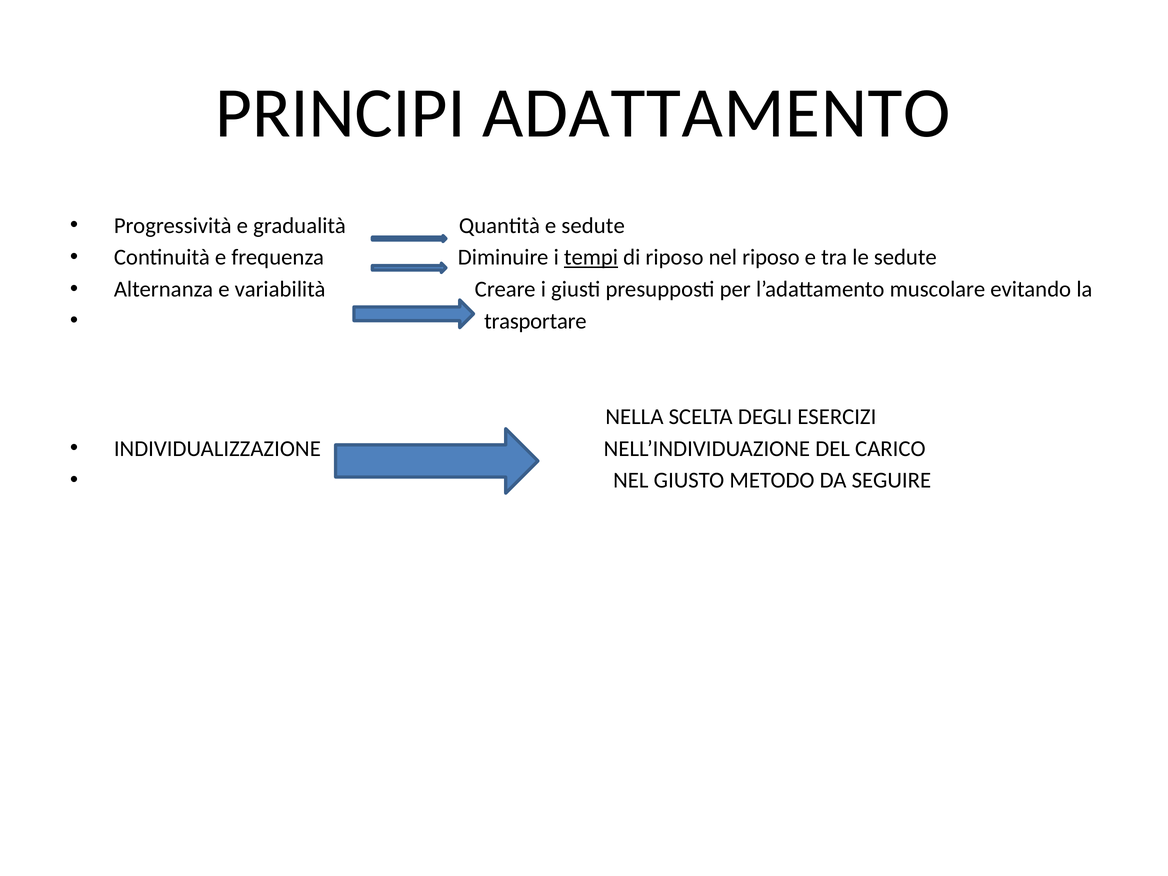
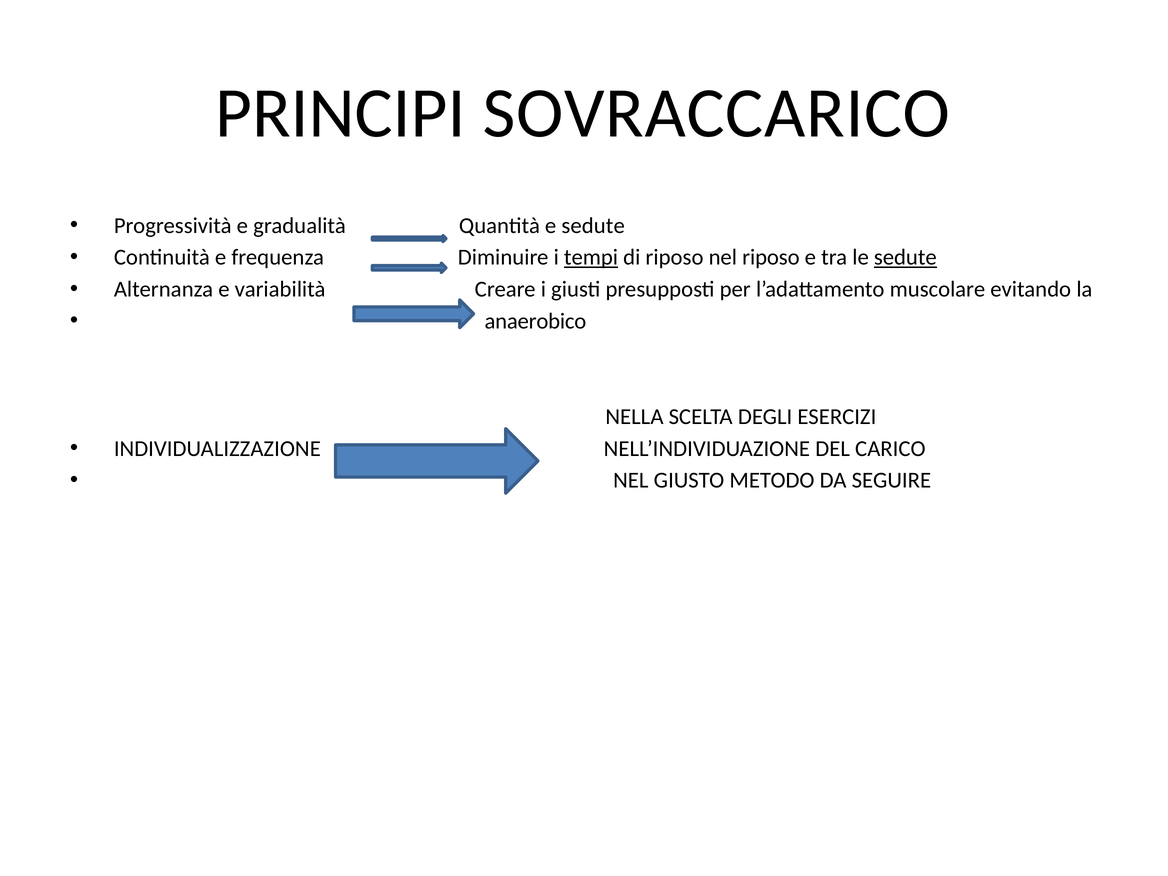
ADATTAMENTO: ADATTAMENTO -> SOVRACCARICO
sedute at (905, 257) underline: none -> present
trasportare: trasportare -> anaerobico
